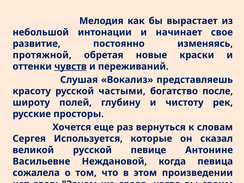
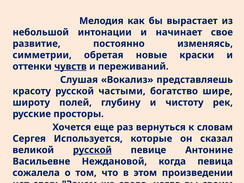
протяжной: протяжной -> симметрии
после: после -> шире
русской at (92, 150) underline: none -> present
